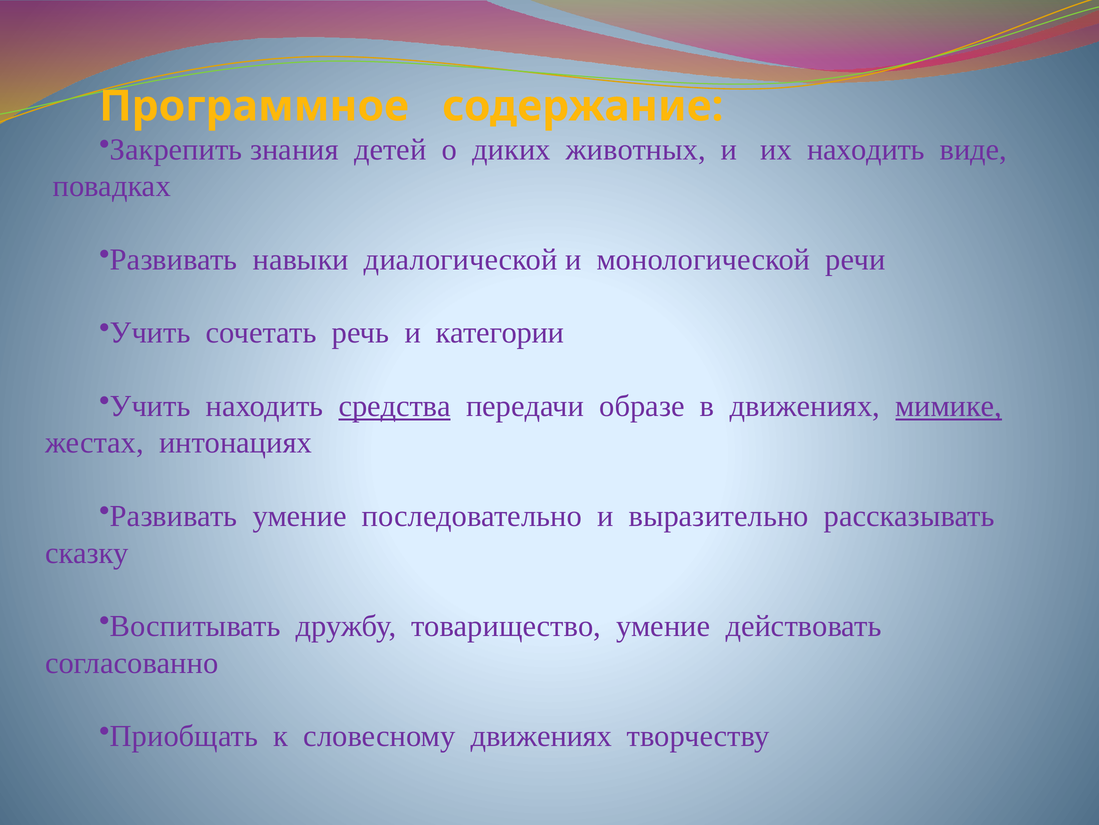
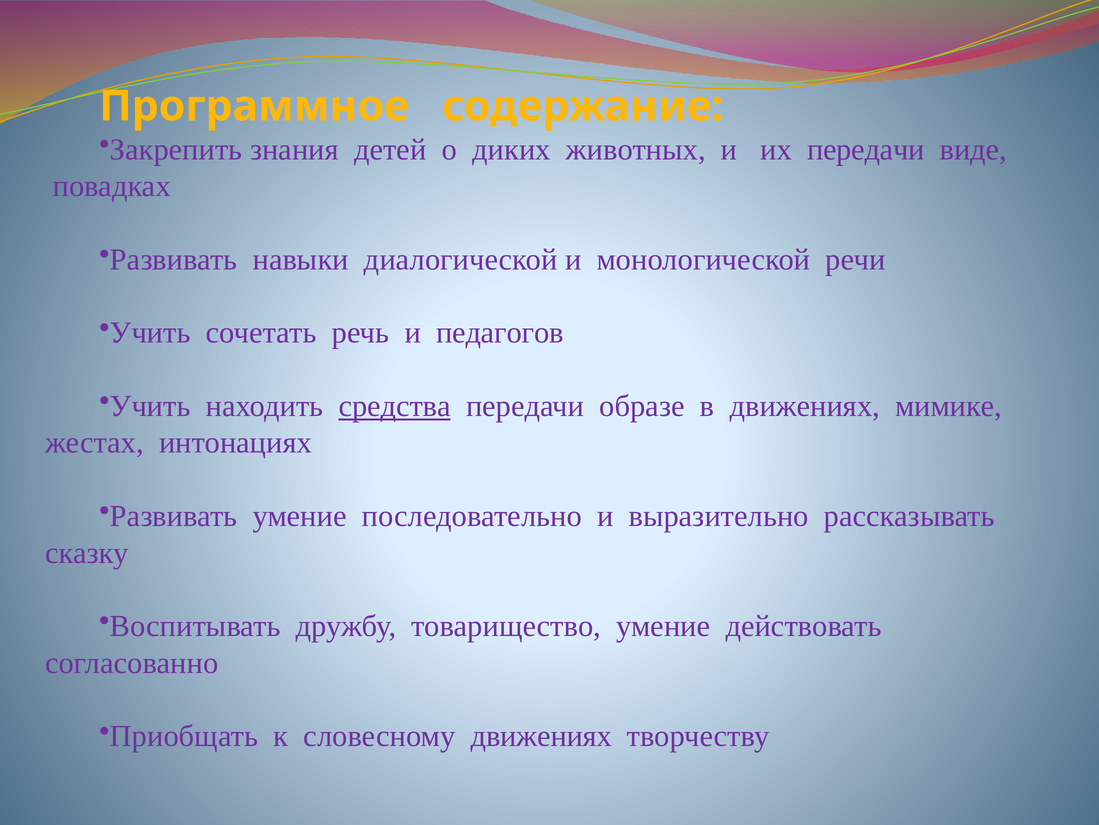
их находить: находить -> передачи
категории: категории -> педагогов
мимике underline: present -> none
